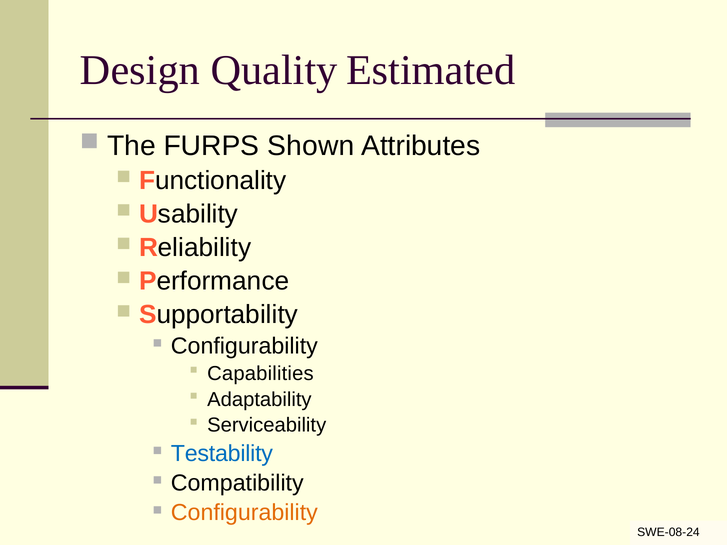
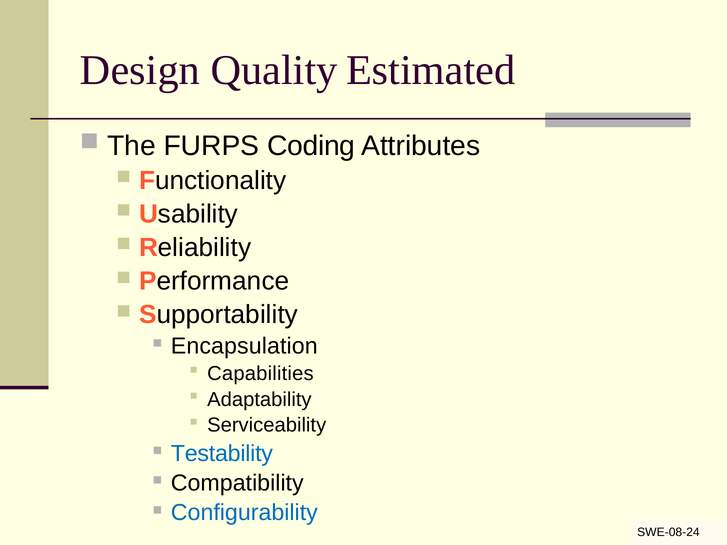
Shown: Shown -> Coding
Configurability at (244, 346): Configurability -> Encapsulation
Configurability at (244, 513) colour: orange -> blue
